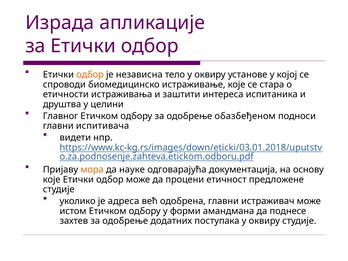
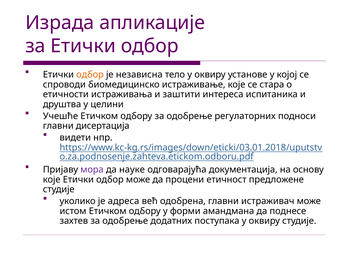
Главног: Главног -> Учешће
обазбеђеном: обазбеђеном -> регулаторних
испитивача: испитивача -> дисертација
мора colour: orange -> purple
